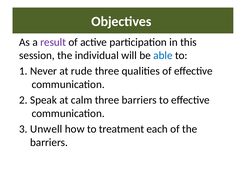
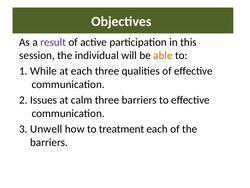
able colour: blue -> orange
Never: Never -> While
at rude: rude -> each
Speak: Speak -> Issues
